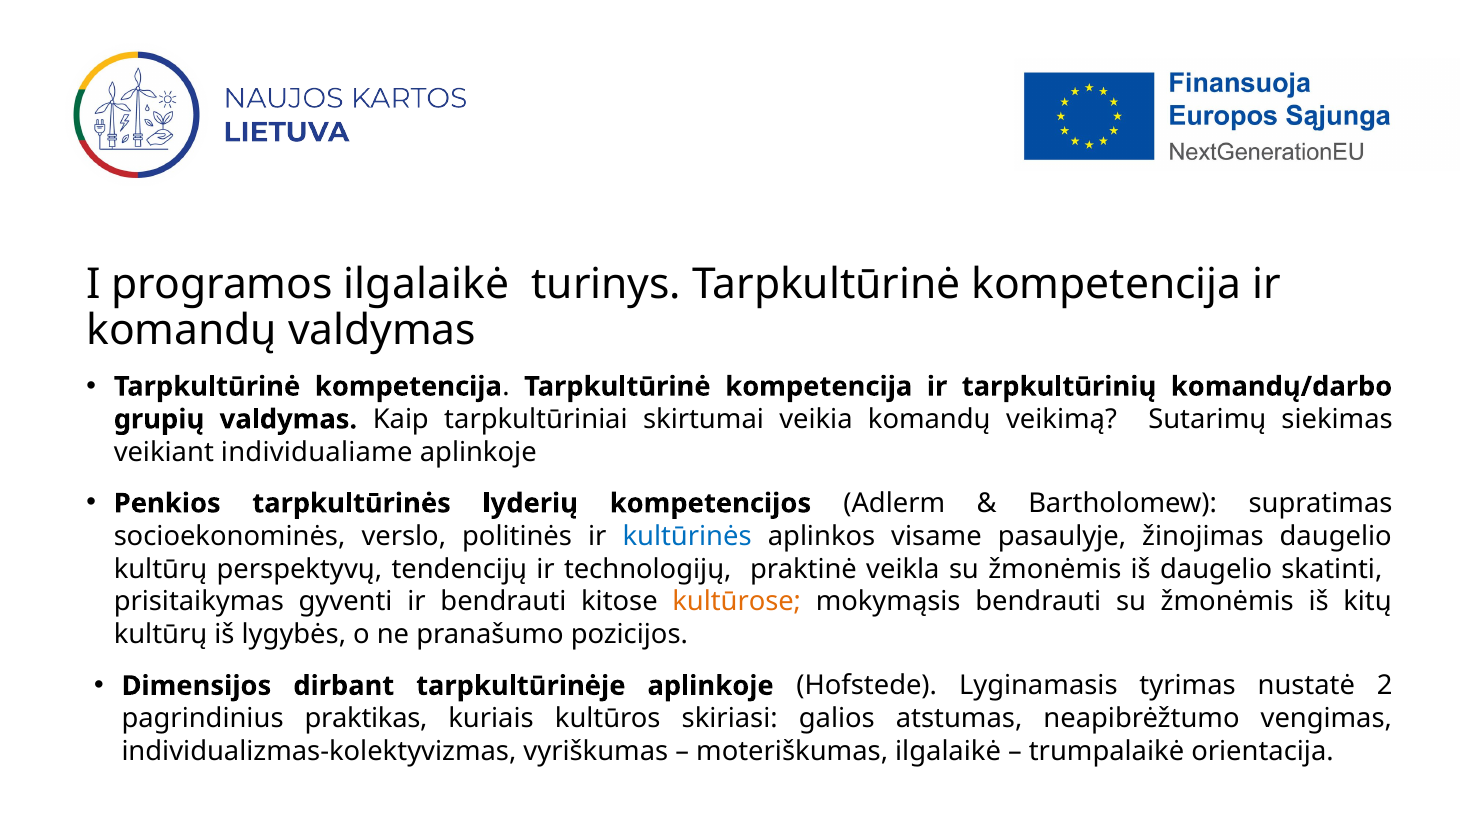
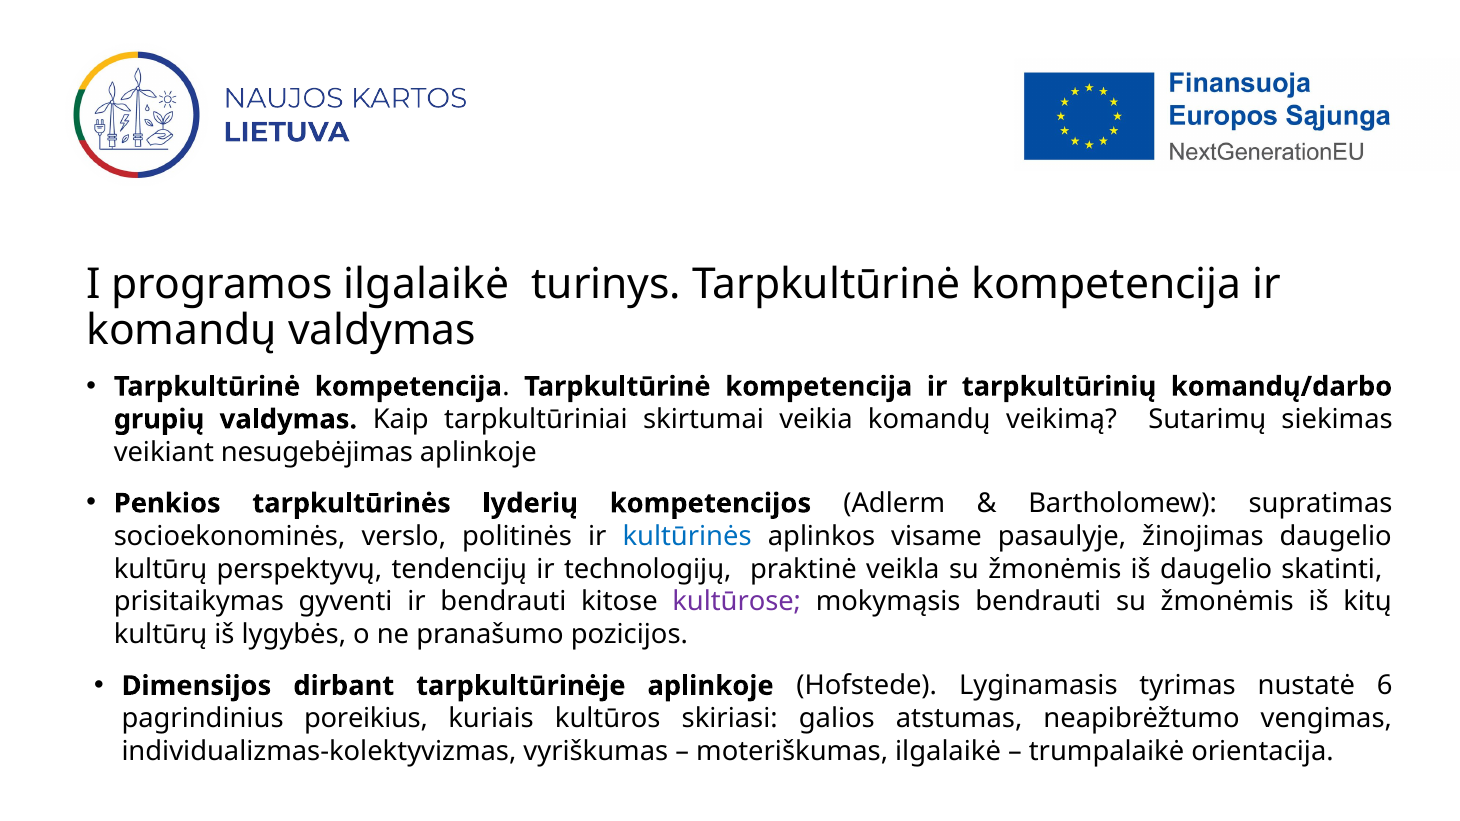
individualiame: individualiame -> nesugebėjimas
kultūrose colour: orange -> purple
2: 2 -> 6
praktikas: praktikas -> poreikius
